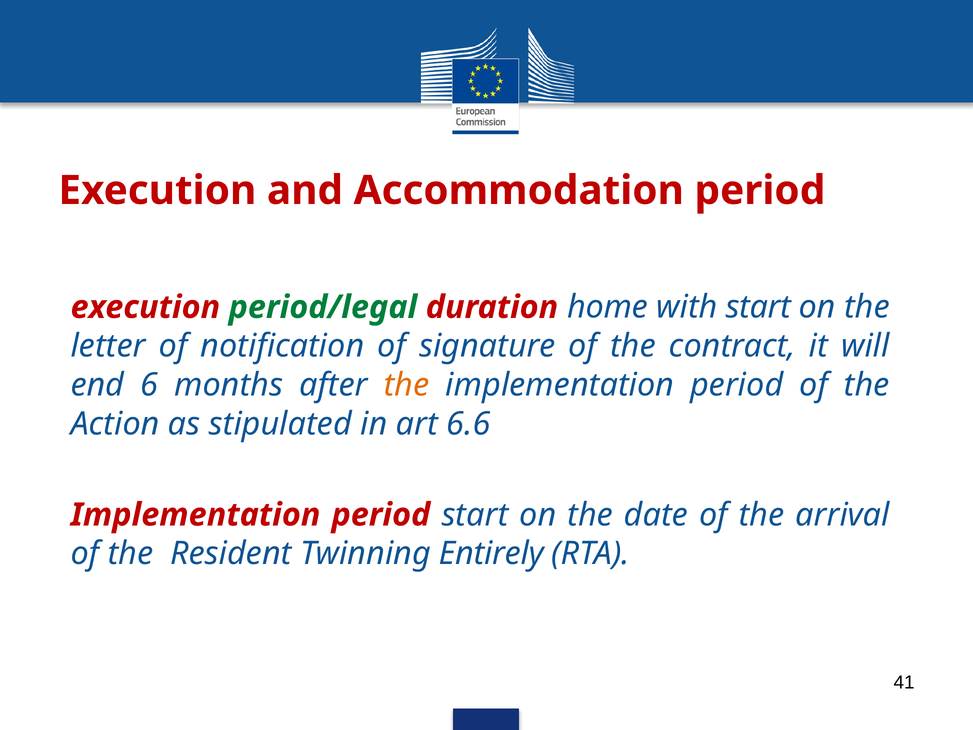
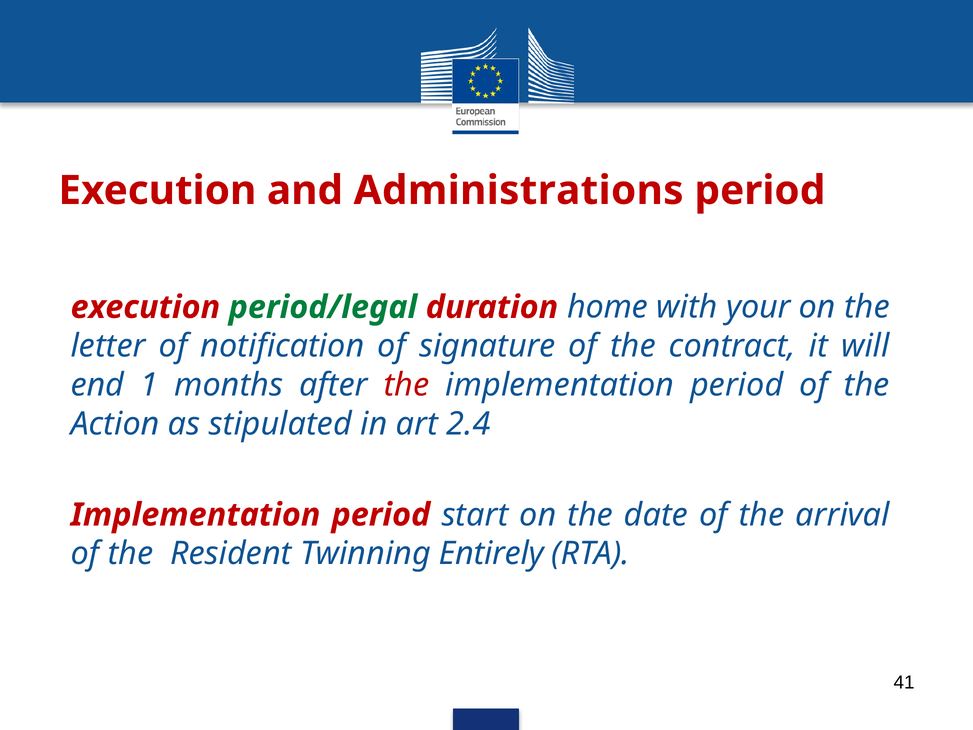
Accommodation: Accommodation -> Administrations
with start: start -> your
6: 6 -> 1
the at (407, 385) colour: orange -> red
6.6: 6.6 -> 2.4
